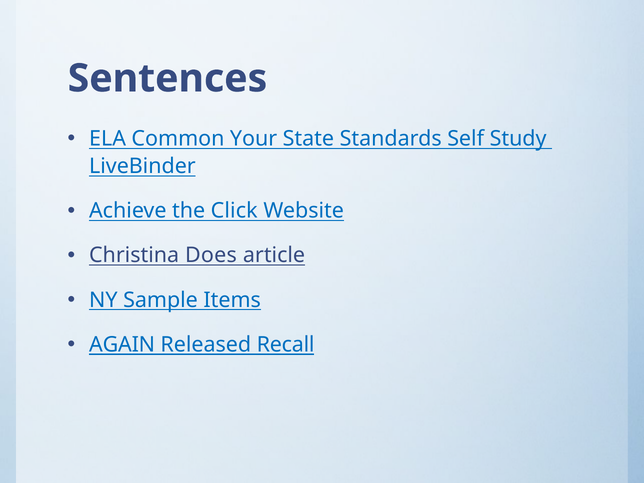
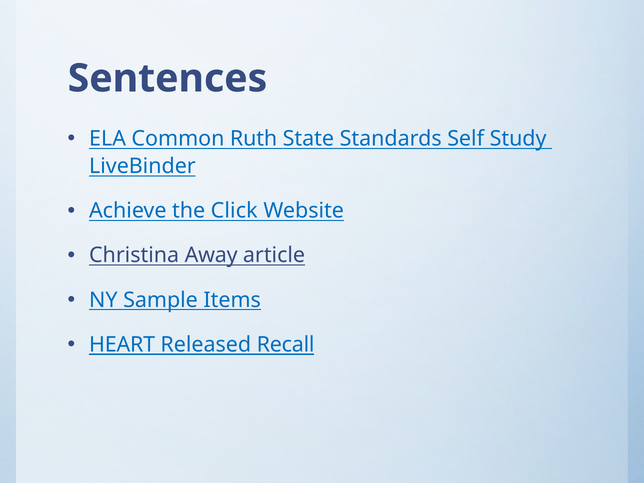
Your: Your -> Ruth
Does: Does -> Away
AGAIN: AGAIN -> HEART
